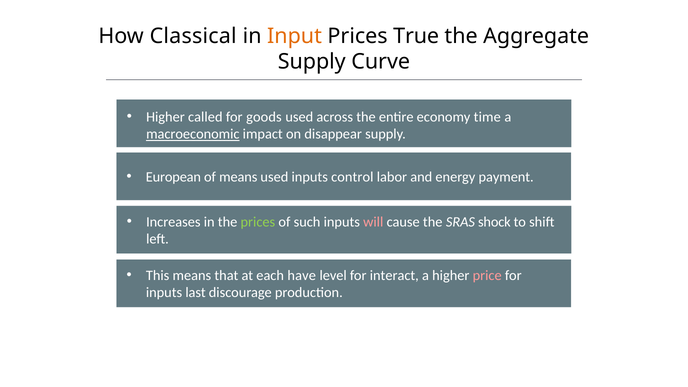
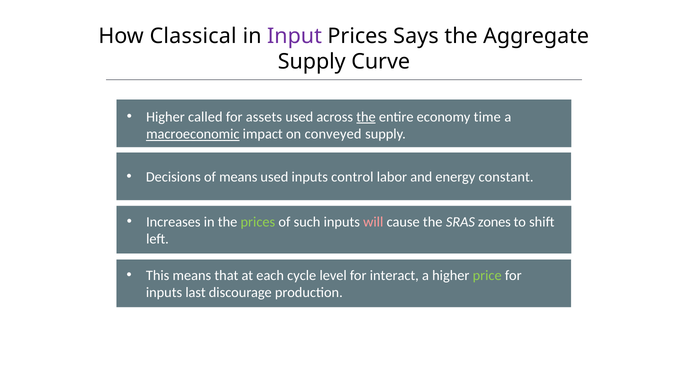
Input colour: orange -> purple
True: True -> Says
goods: goods -> assets
the at (366, 117) underline: none -> present
disappear: disappear -> conveyed
European: European -> Decisions
payment: payment -> constant
shock: shock -> zones
have: have -> cycle
price colour: pink -> light green
